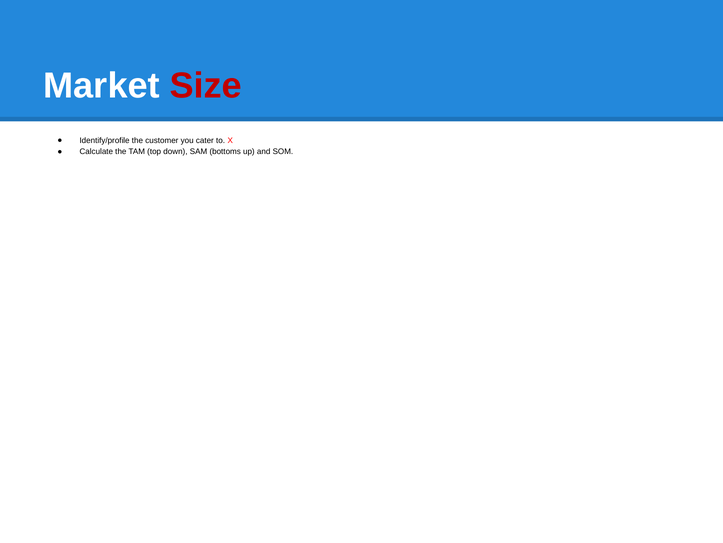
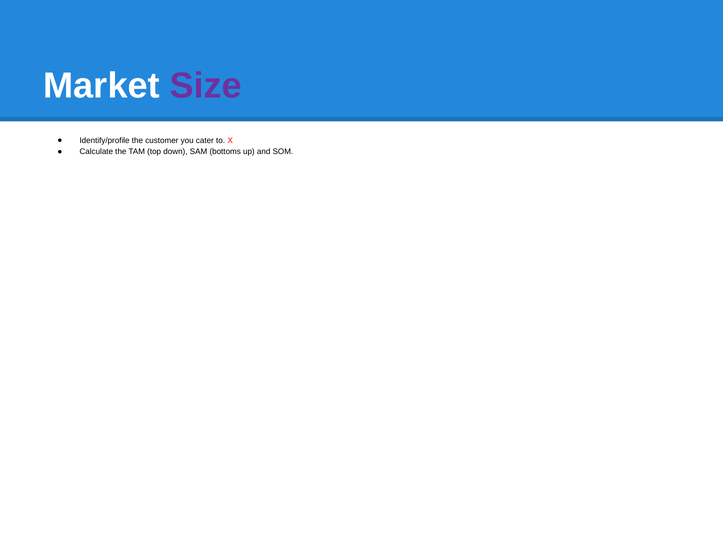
Size colour: red -> purple
